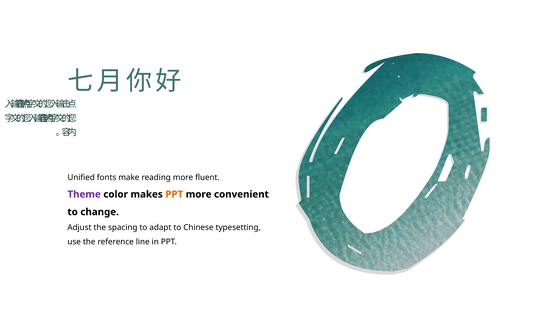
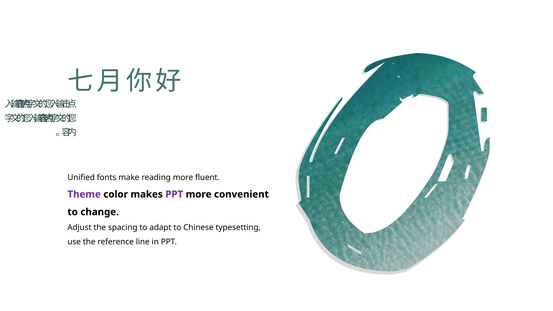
PPT at (174, 194) colour: orange -> purple
